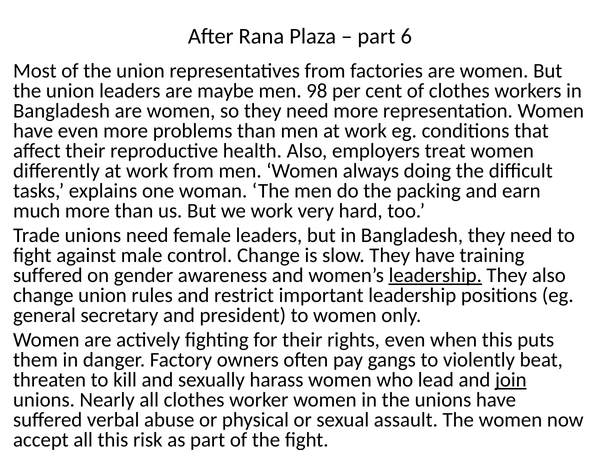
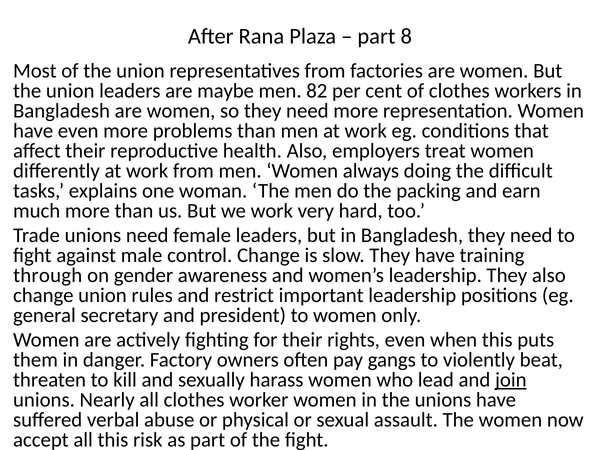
6: 6 -> 8
98: 98 -> 82
suffered at (48, 275): suffered -> through
leadership at (435, 275) underline: present -> none
